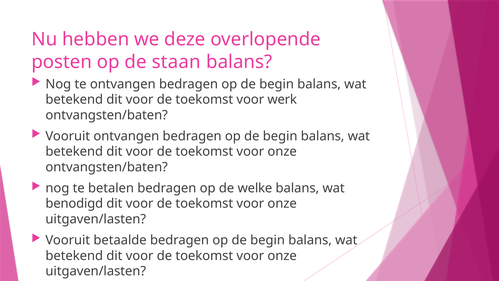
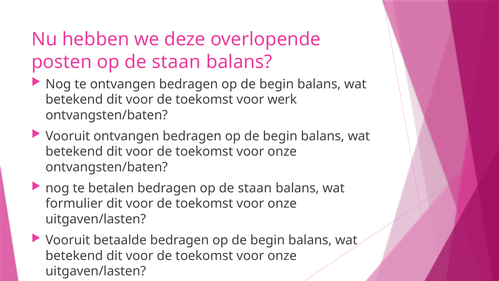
bedragen op de welke: welke -> staan
benodigd: benodigd -> formulier
